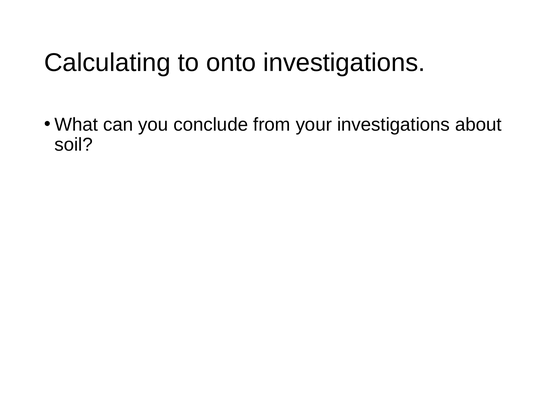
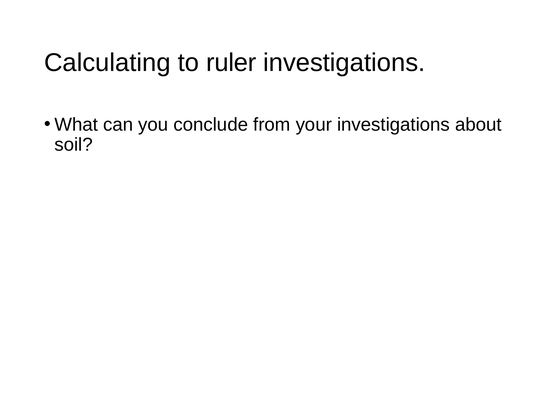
onto: onto -> ruler
